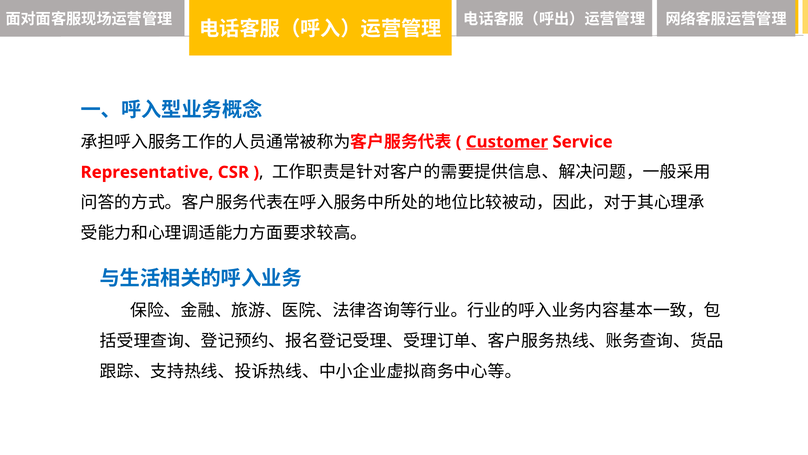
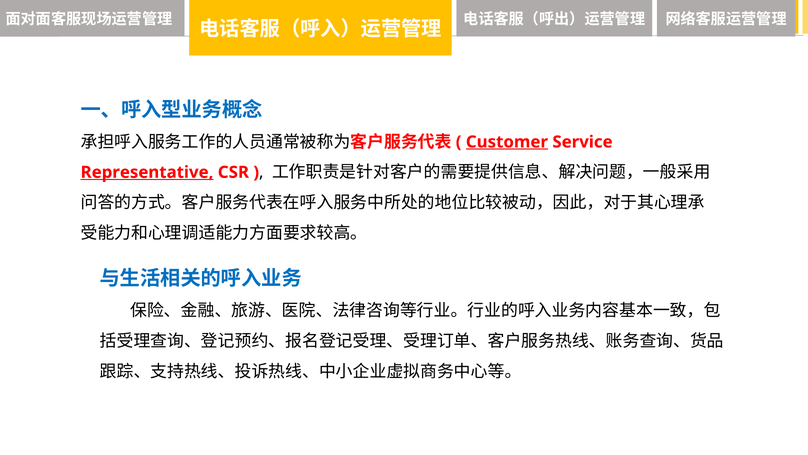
Representative underline: none -> present
